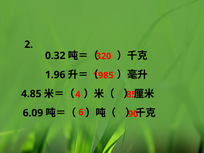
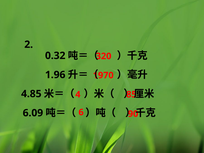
1985: 1985 -> 1970
